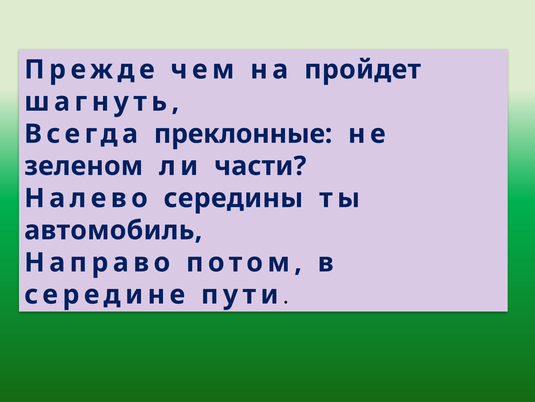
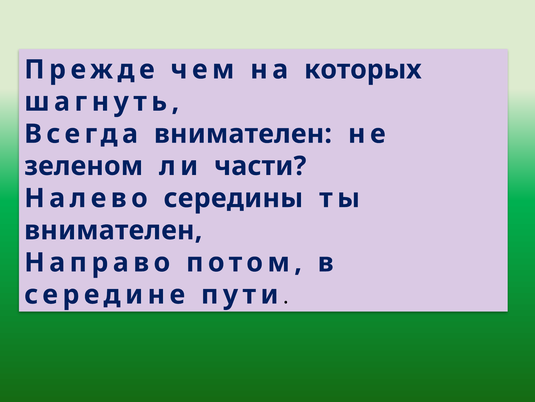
пройдет: пройдет -> которых
Всегда преклонные: преклонные -> внимателен
автомобиль at (113, 230): автомобиль -> внимателен
